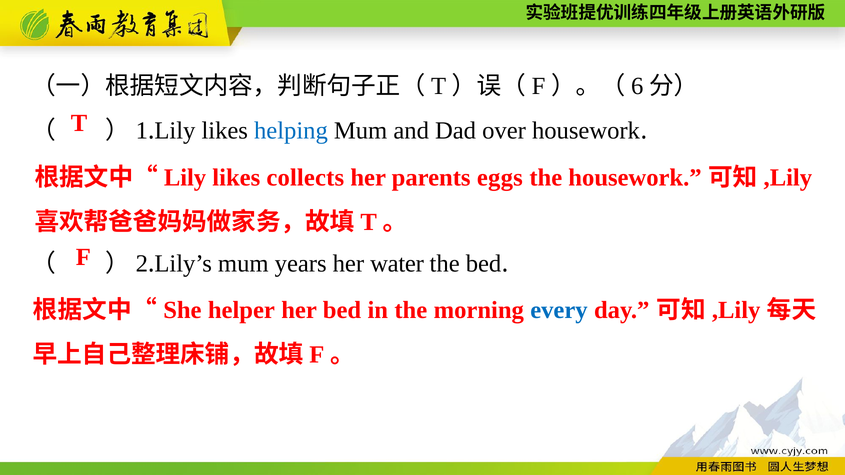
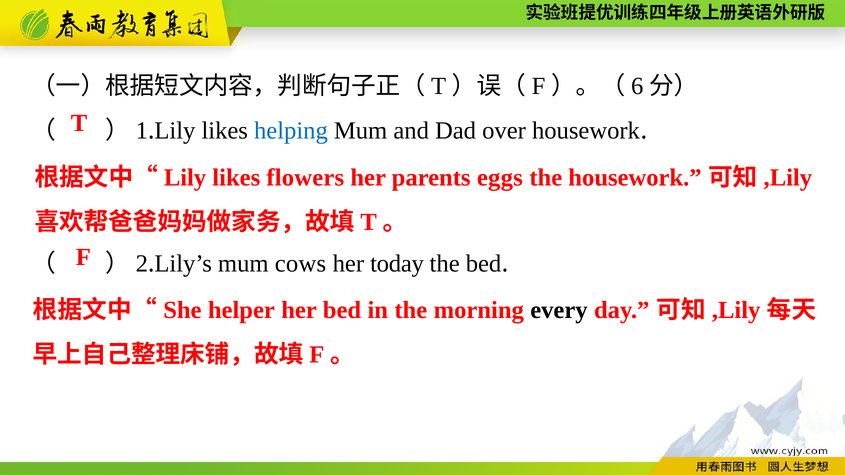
collects: collects -> flowers
years: years -> cows
water: water -> today
every colour: blue -> black
